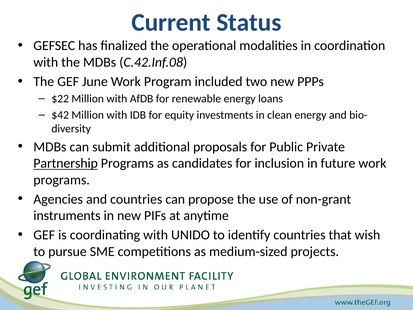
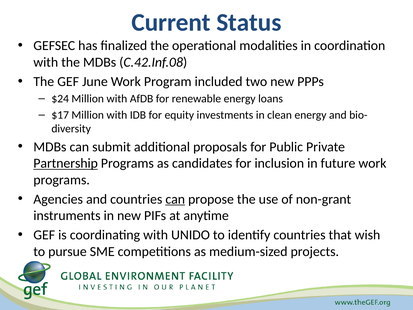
$22: $22 -> $24
$42: $42 -> $17
can at (175, 199) underline: none -> present
